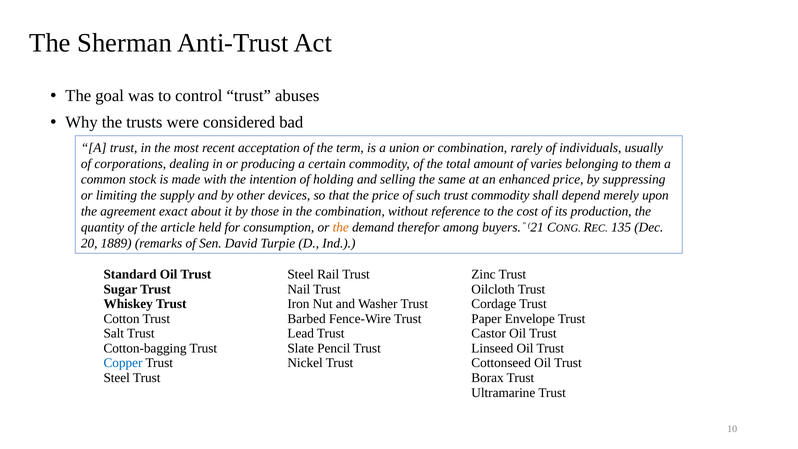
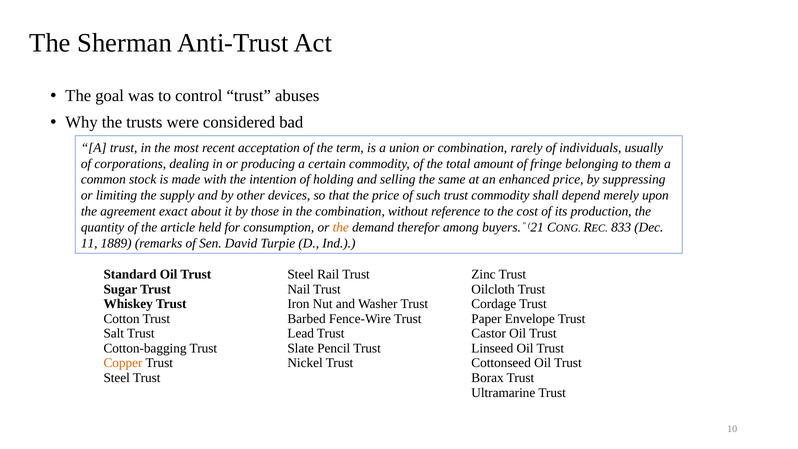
varies: varies -> fringe
135: 135 -> 833
20: 20 -> 11
Copper colour: blue -> orange
